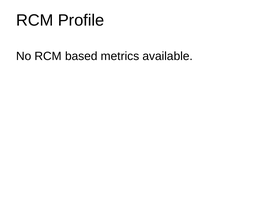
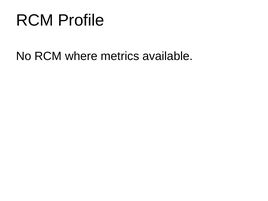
based: based -> where
